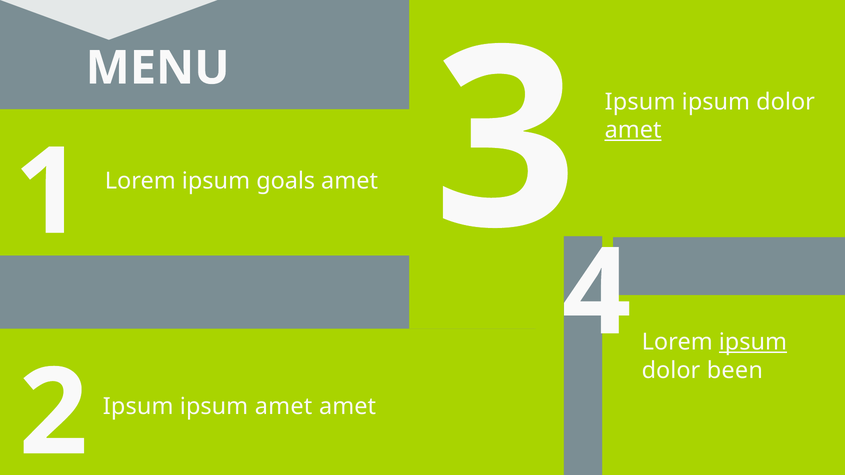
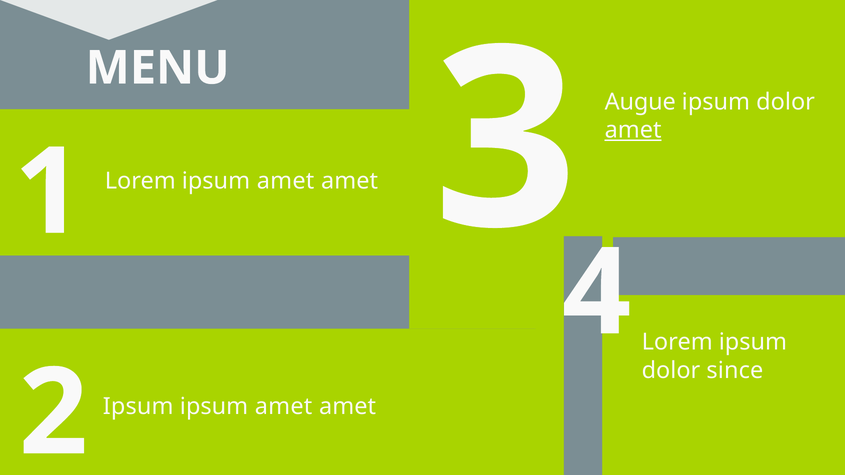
3 Ipsum: Ipsum -> Augue
Lorem ipsum goals: goals -> amet
ipsum at (753, 342) underline: present -> none
been: been -> since
